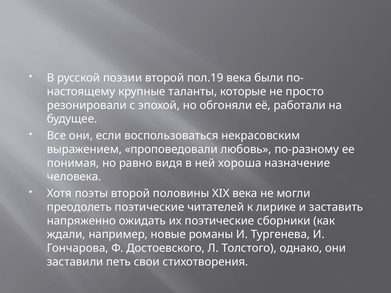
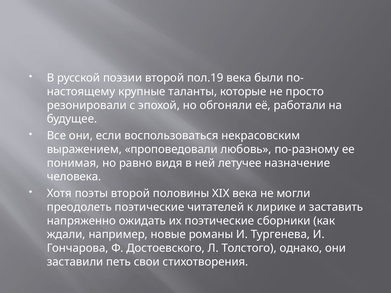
хороша: хороша -> летучее
